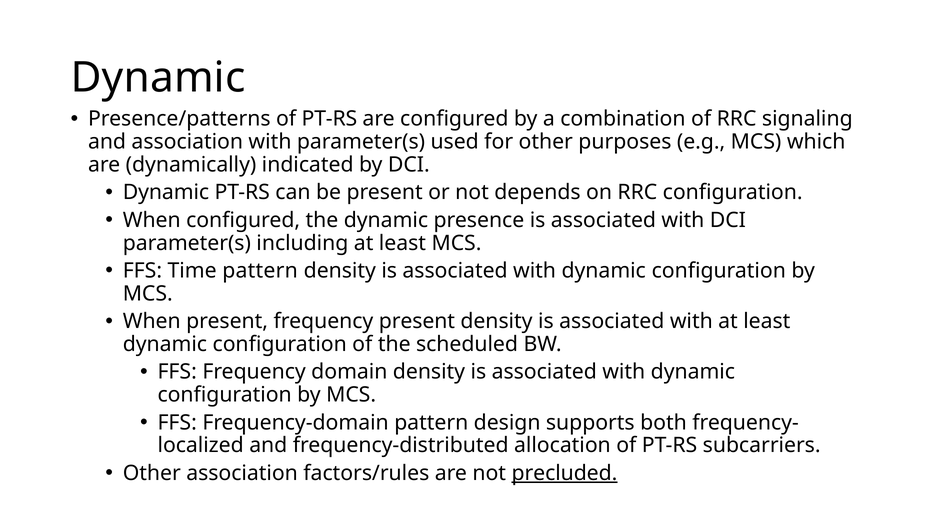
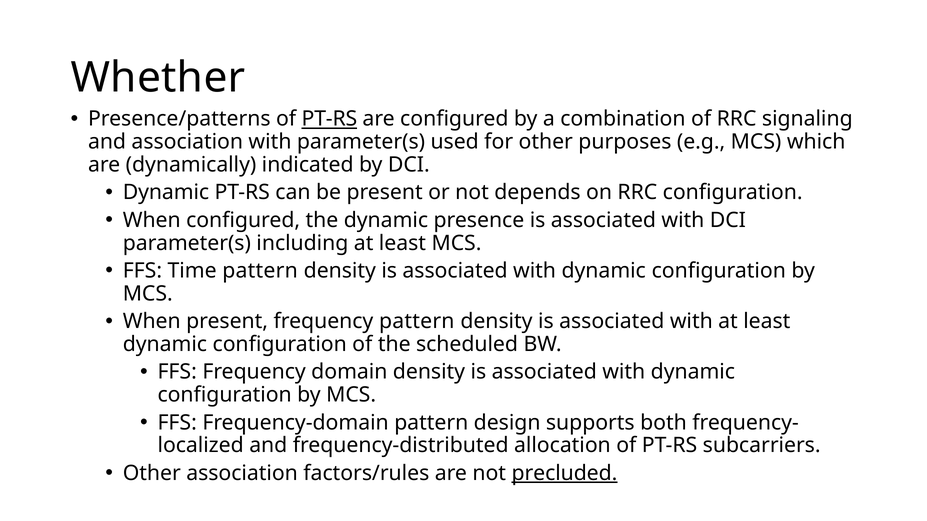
Dynamic at (158, 78): Dynamic -> Whether
PT-RS at (329, 119) underline: none -> present
frequency present: present -> pattern
